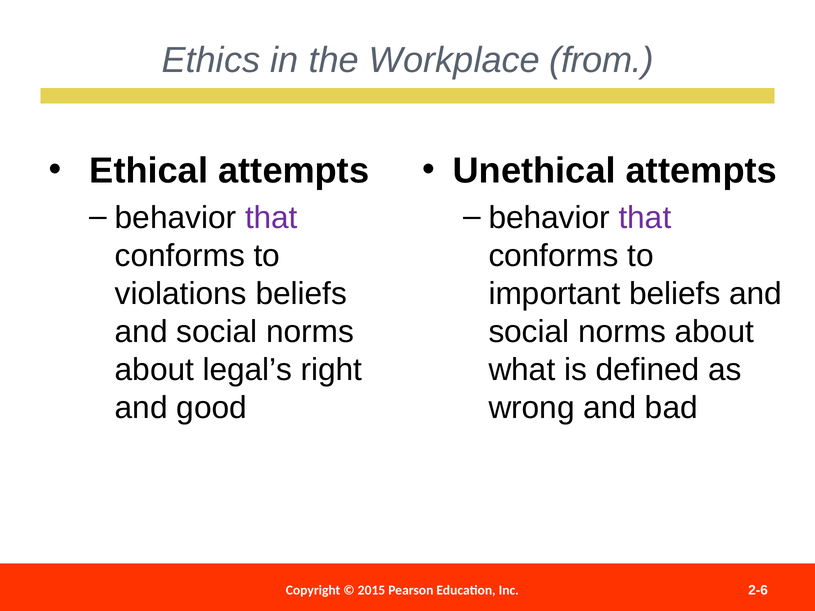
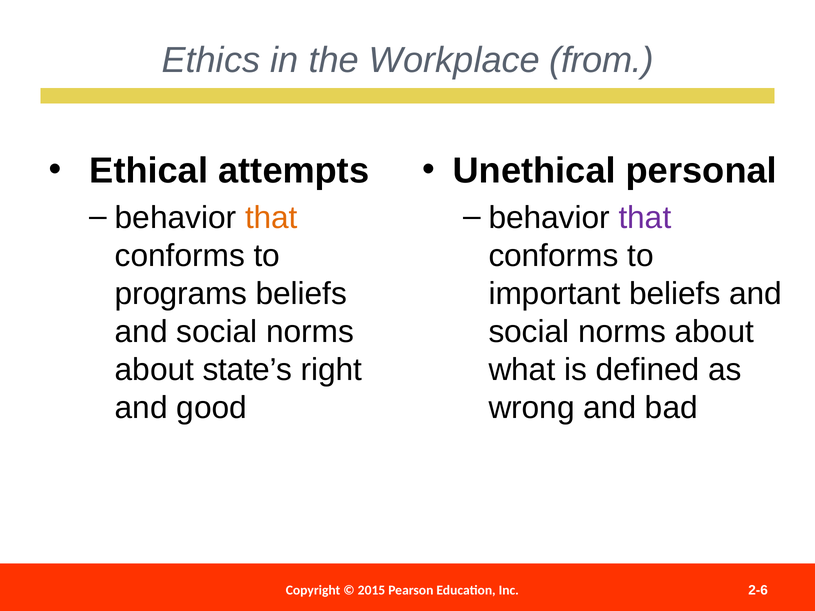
Unethical attempts: attempts -> personal
that at (271, 218) colour: purple -> orange
violations: violations -> programs
legal’s: legal’s -> state’s
